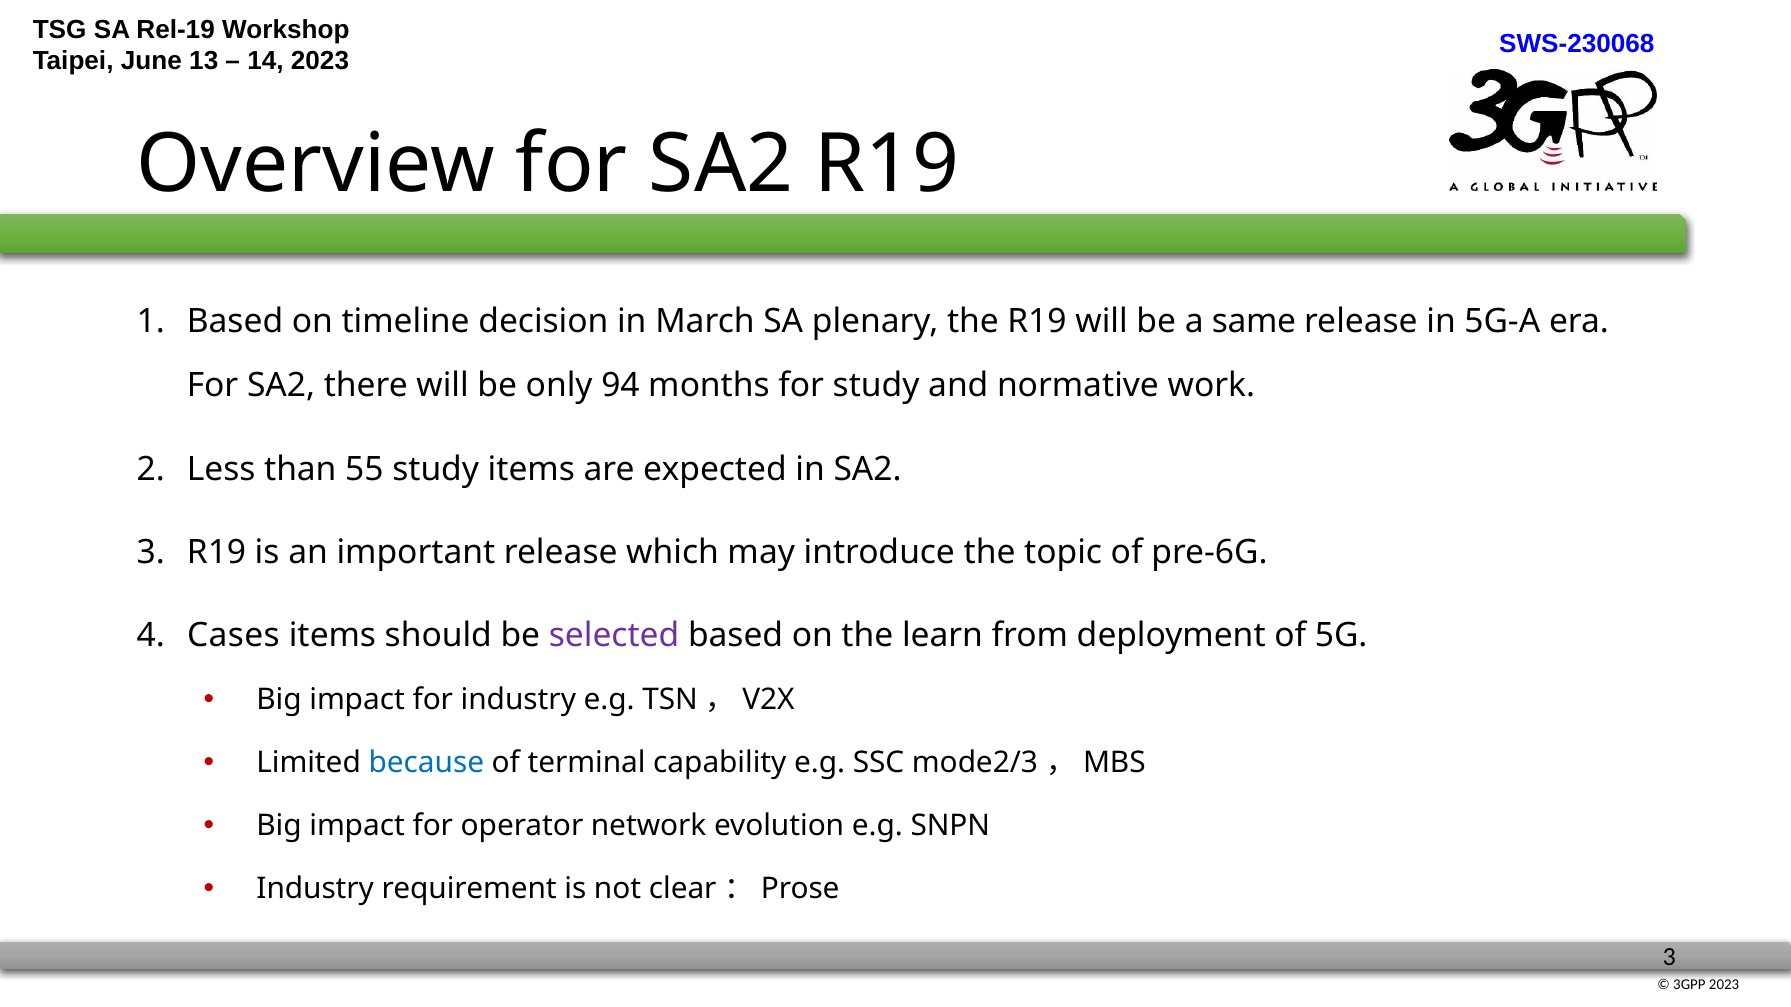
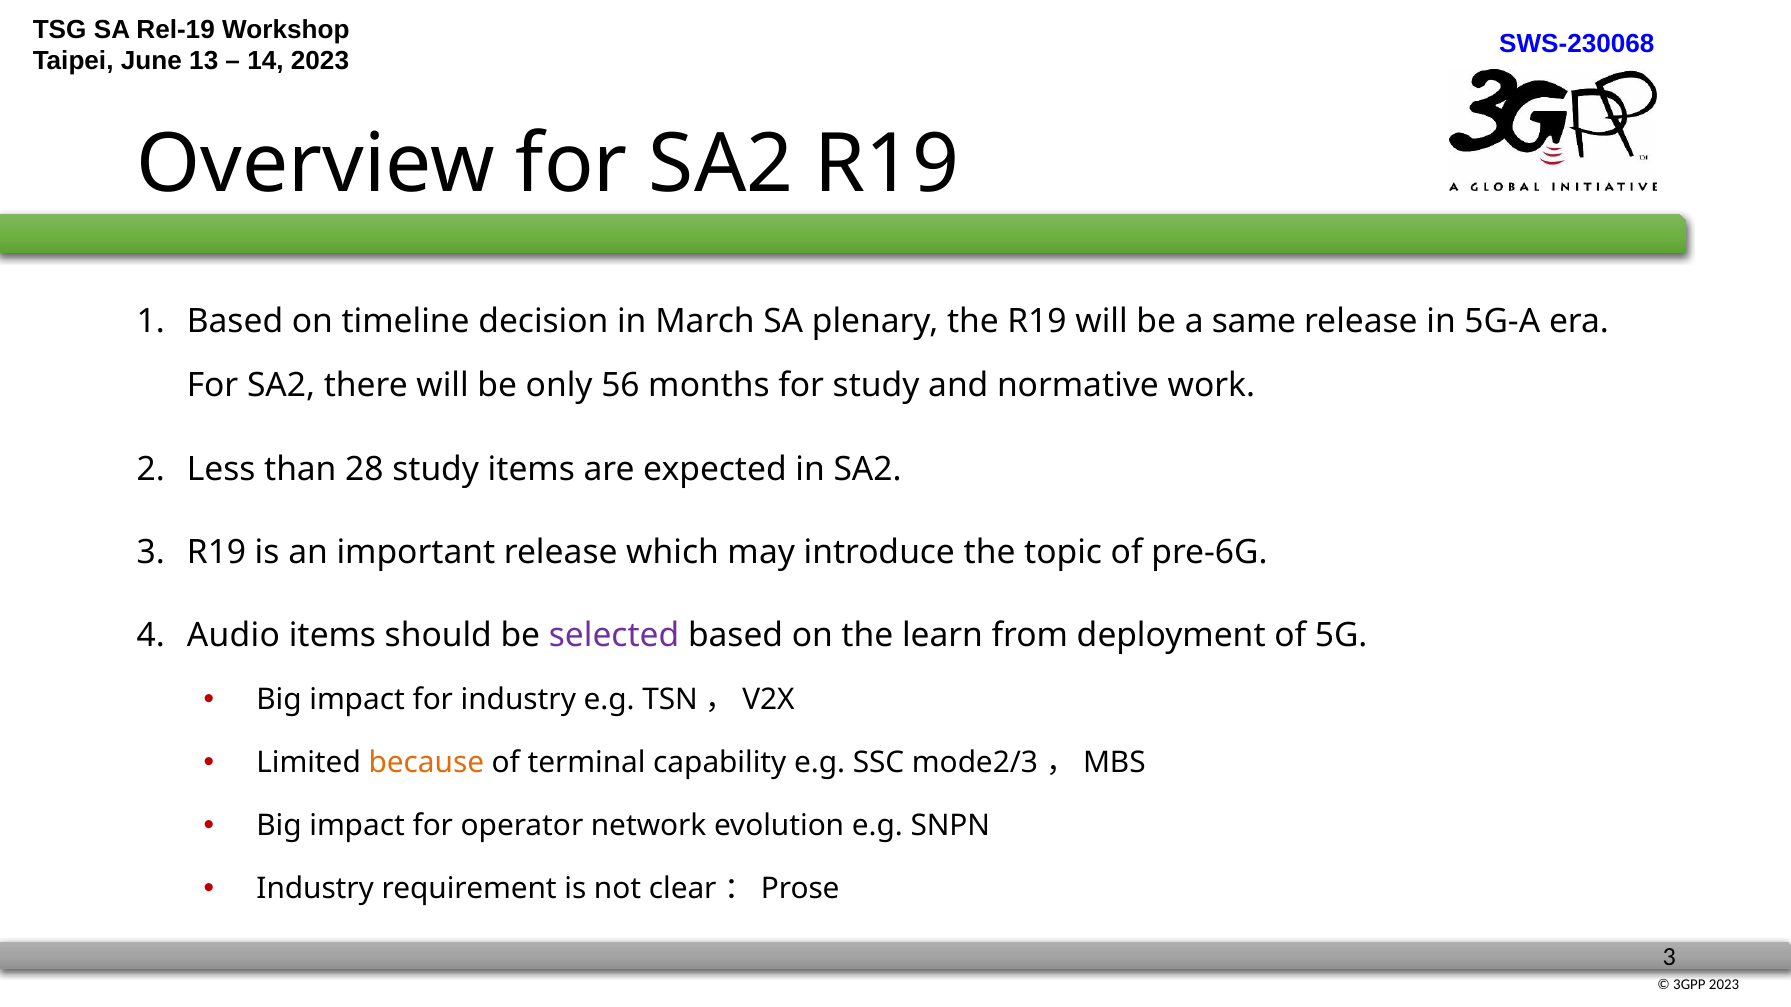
94: 94 -> 56
55: 55 -> 28
Cases: Cases -> Audio
because colour: blue -> orange
